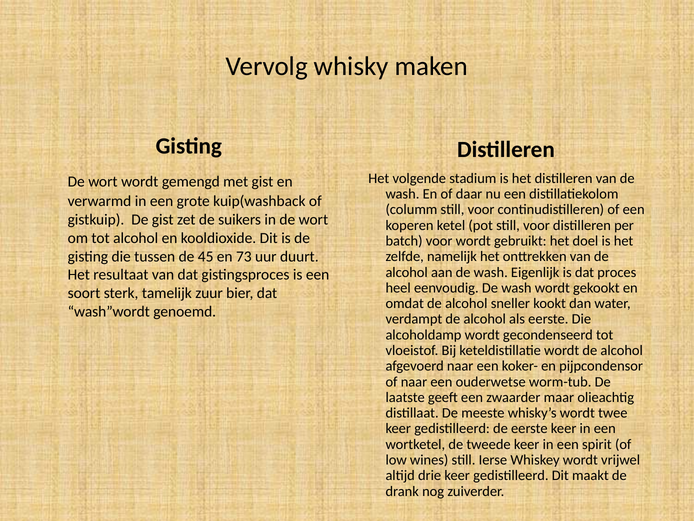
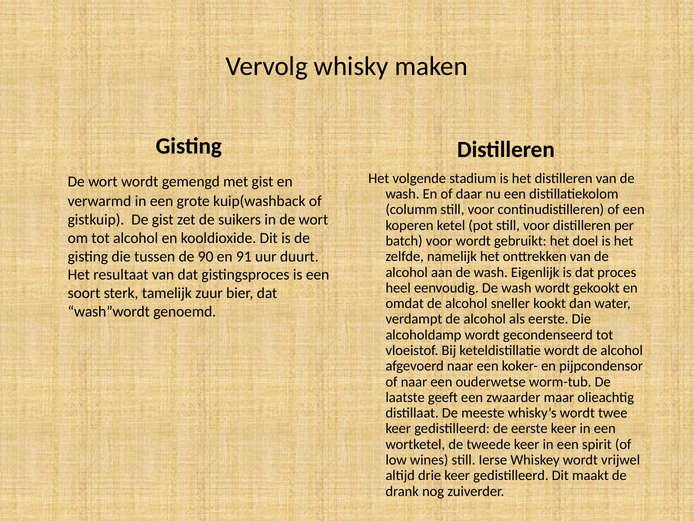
45: 45 -> 90
73: 73 -> 91
